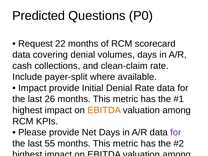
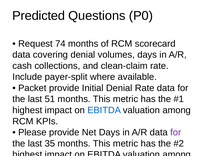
22: 22 -> 74
Impact at (32, 88): Impact -> Packet
26: 26 -> 51
EBITDA at (104, 110) colour: orange -> blue
55: 55 -> 35
